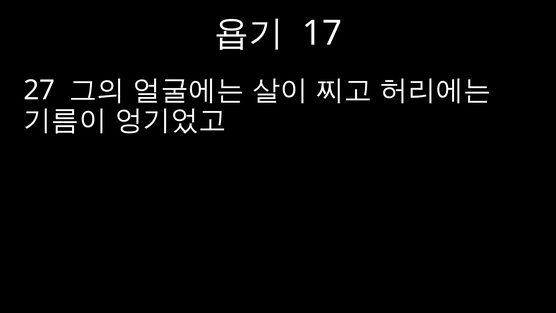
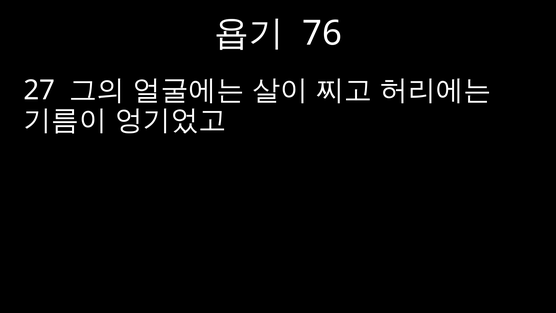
17: 17 -> 76
